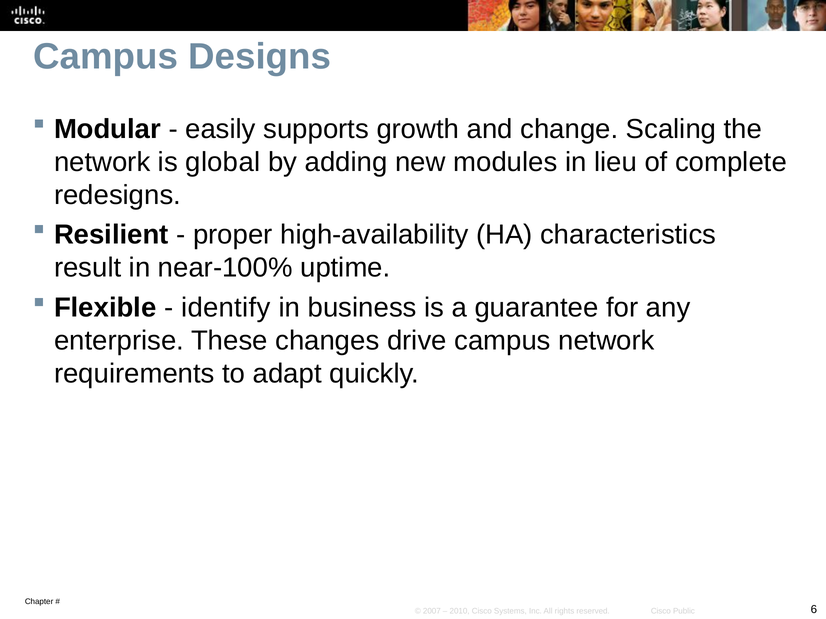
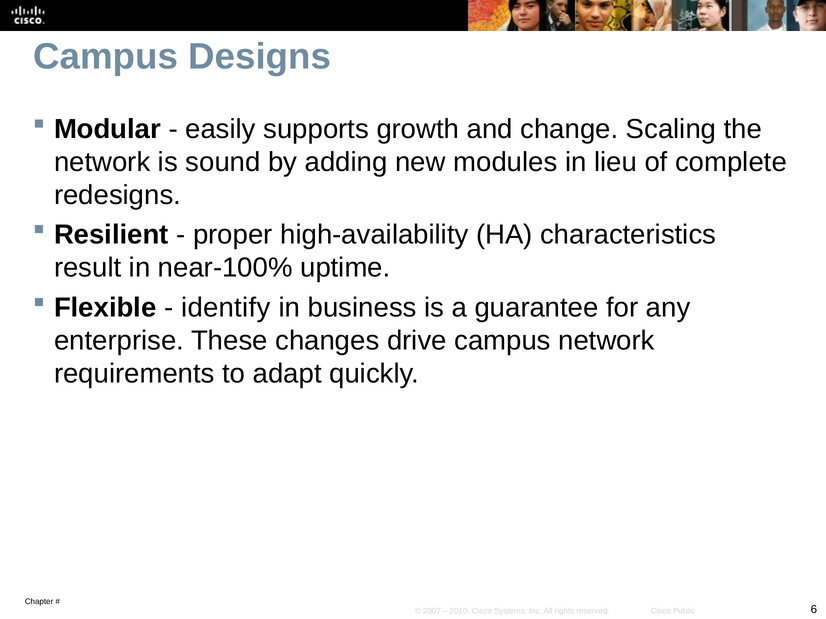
global: global -> sound
